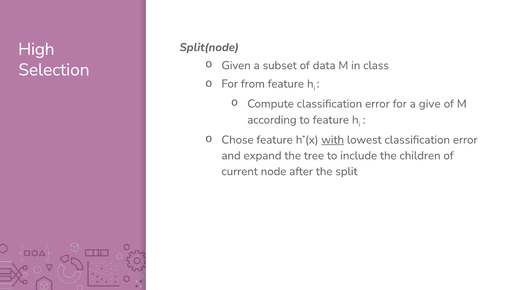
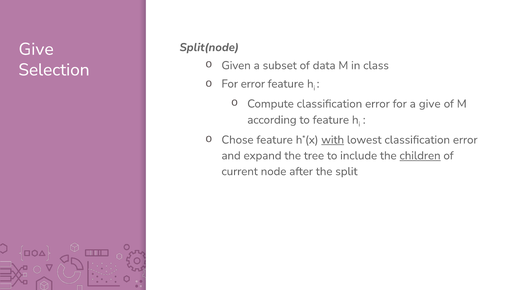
High at (36, 49): High -> Give
For from: from -> error
children underline: none -> present
